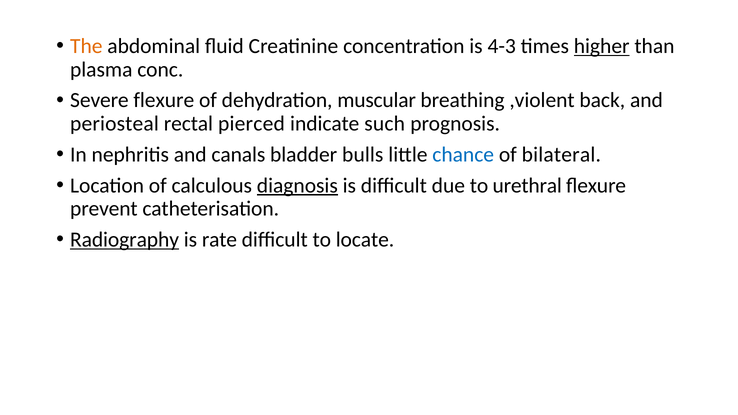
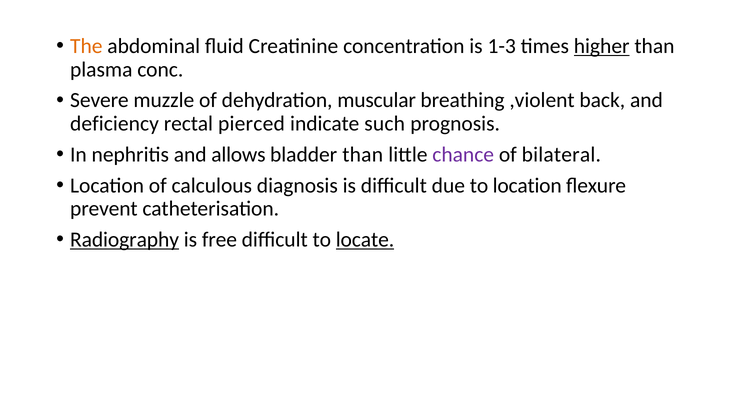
4-3: 4-3 -> 1-3
Severe flexure: flexure -> muzzle
periosteal: periosteal -> deficiency
canals: canals -> allows
bladder bulls: bulls -> than
chance colour: blue -> purple
diagnosis underline: present -> none
to urethral: urethral -> location
rate: rate -> free
locate underline: none -> present
